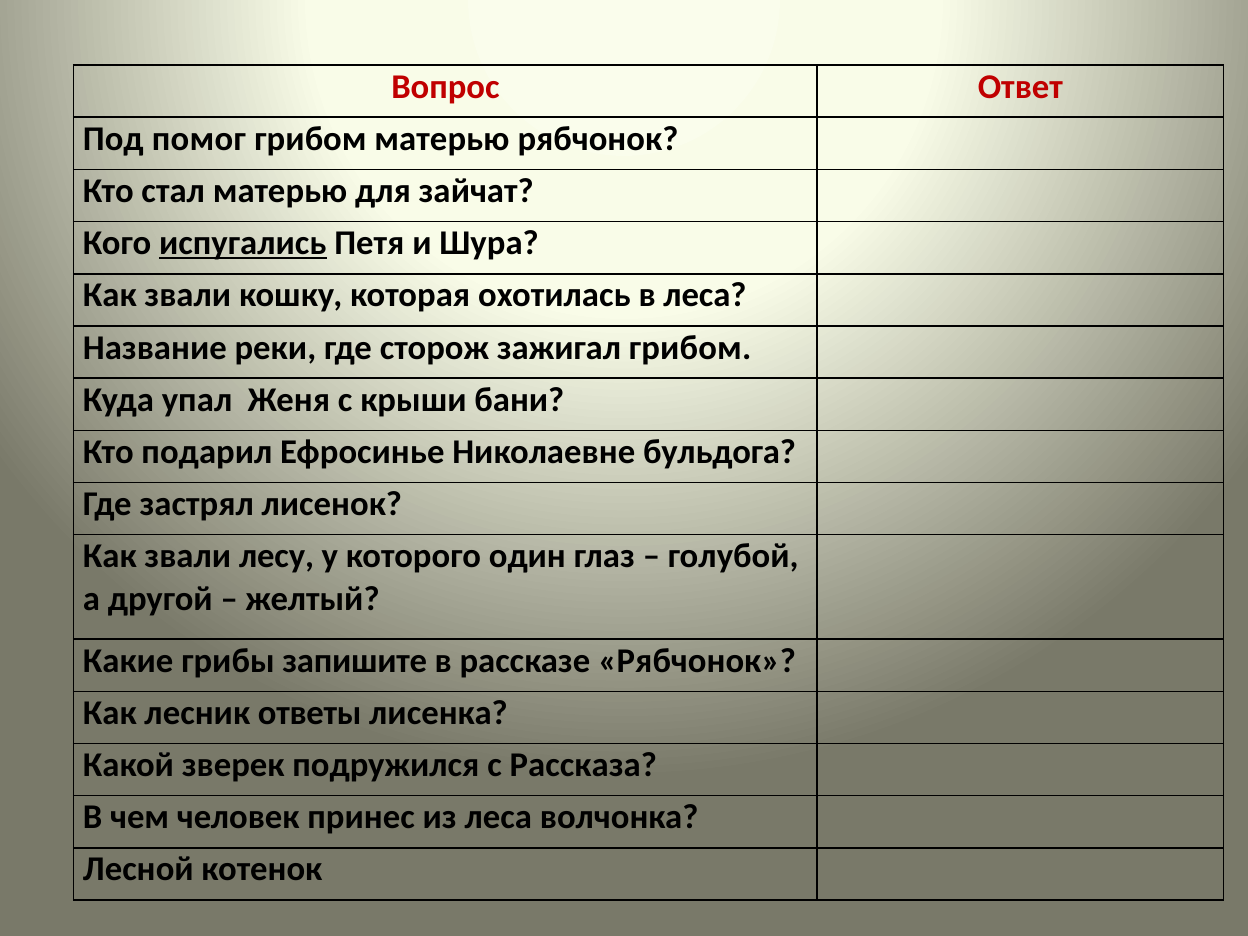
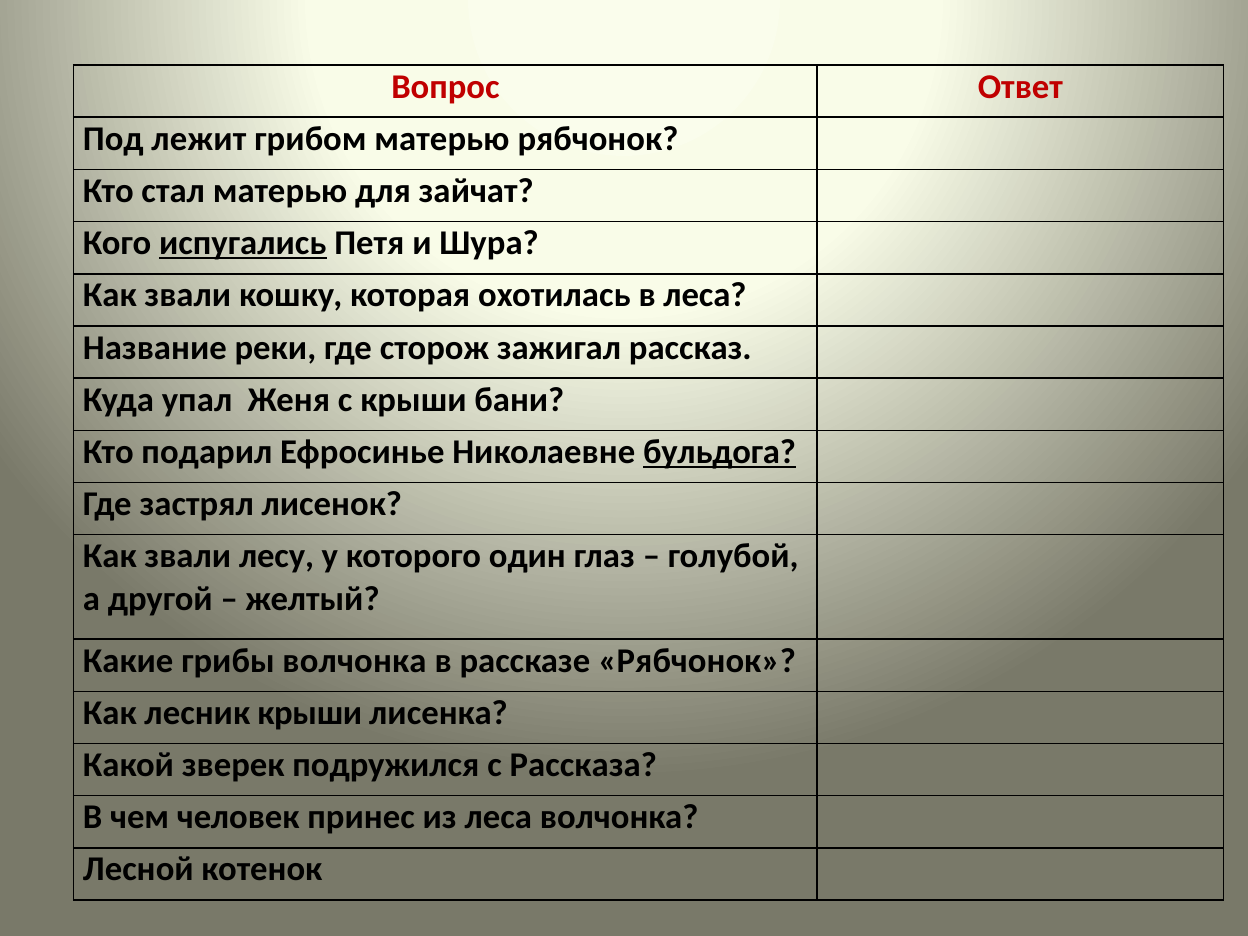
помог: помог -> лежит
зажигал грибом: грибом -> рассказ
бульдога underline: none -> present
грибы запишите: запишите -> волчонка
лесник ответы: ответы -> крыши
